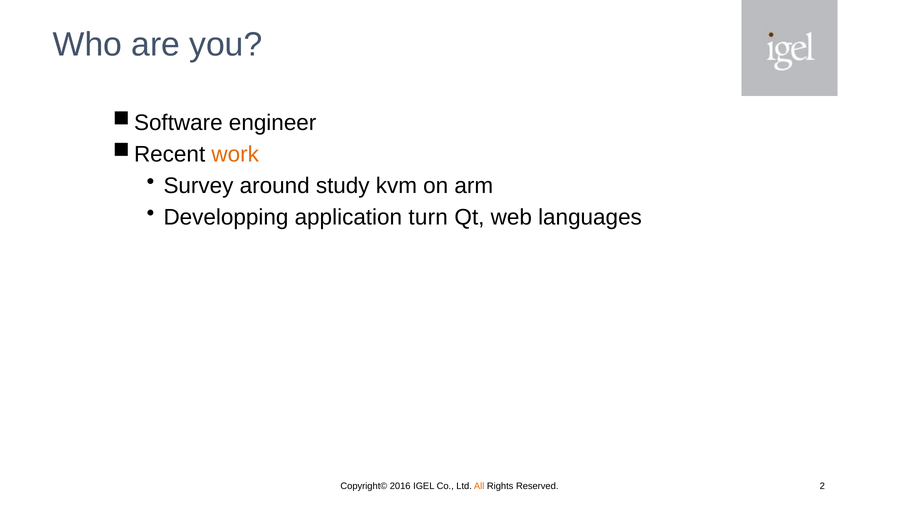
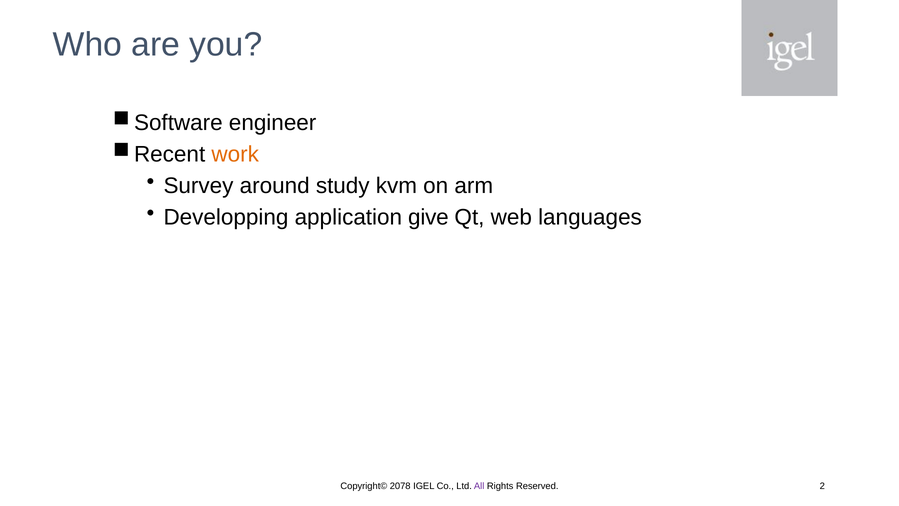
turn: turn -> give
2016: 2016 -> 2078
All colour: orange -> purple
